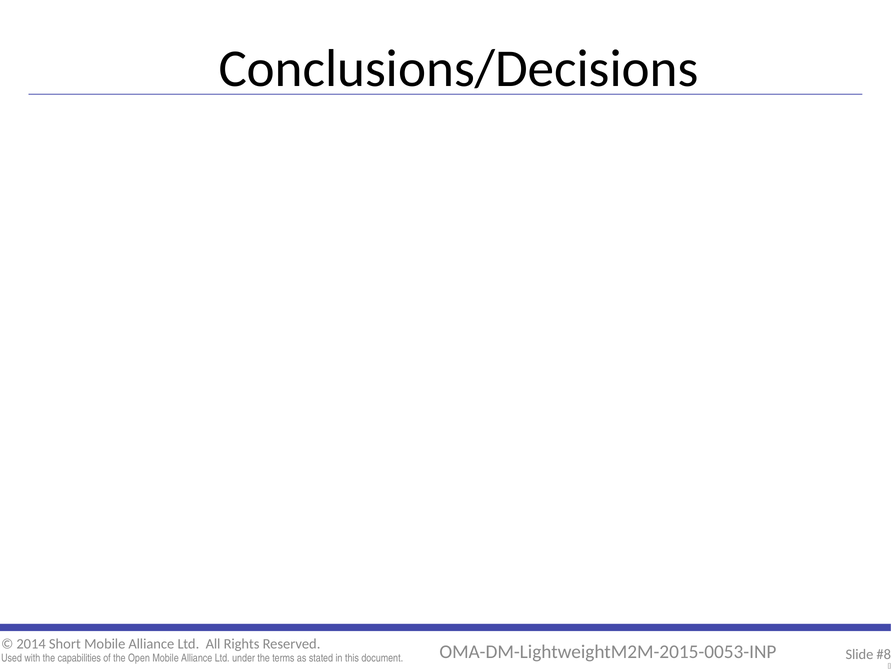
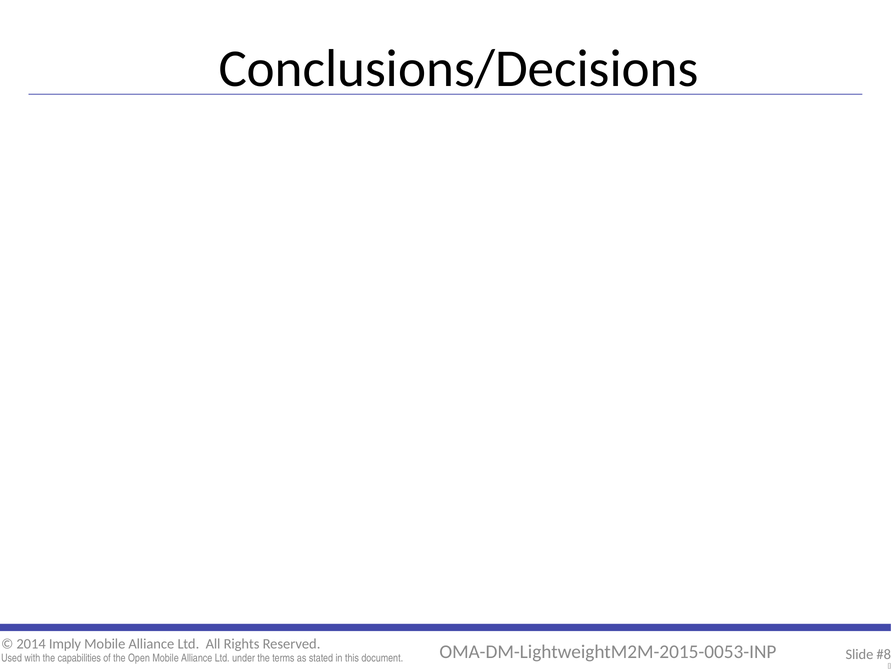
Short: Short -> Imply
